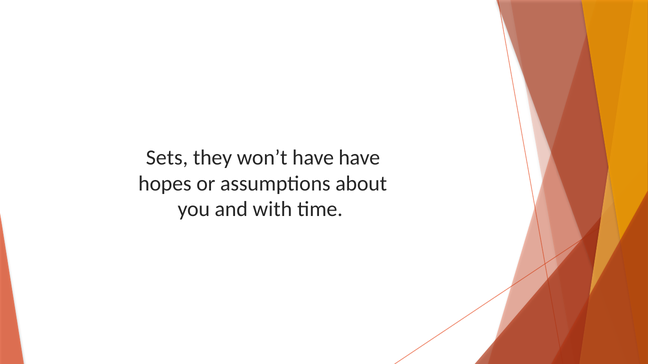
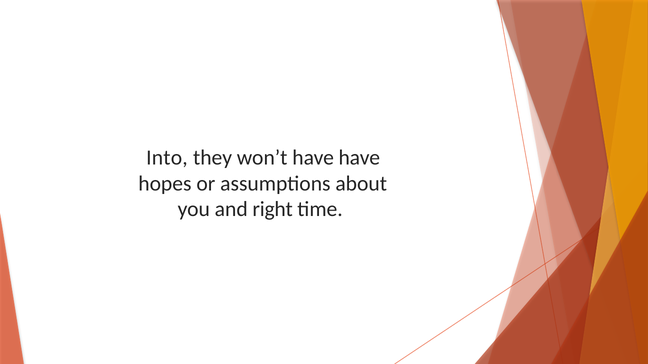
Sets: Sets -> Into
with: with -> right
